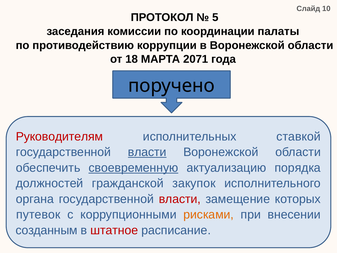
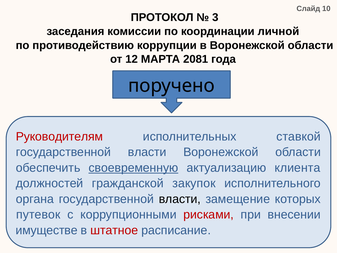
5: 5 -> 3
палаты: палаты -> личной
18: 18 -> 12
2071: 2071 -> 2081
власти at (147, 152) underline: present -> none
порядка: порядка -> клиента
власти at (180, 199) colour: red -> black
рисками colour: orange -> red
созданным: созданным -> имуществе
